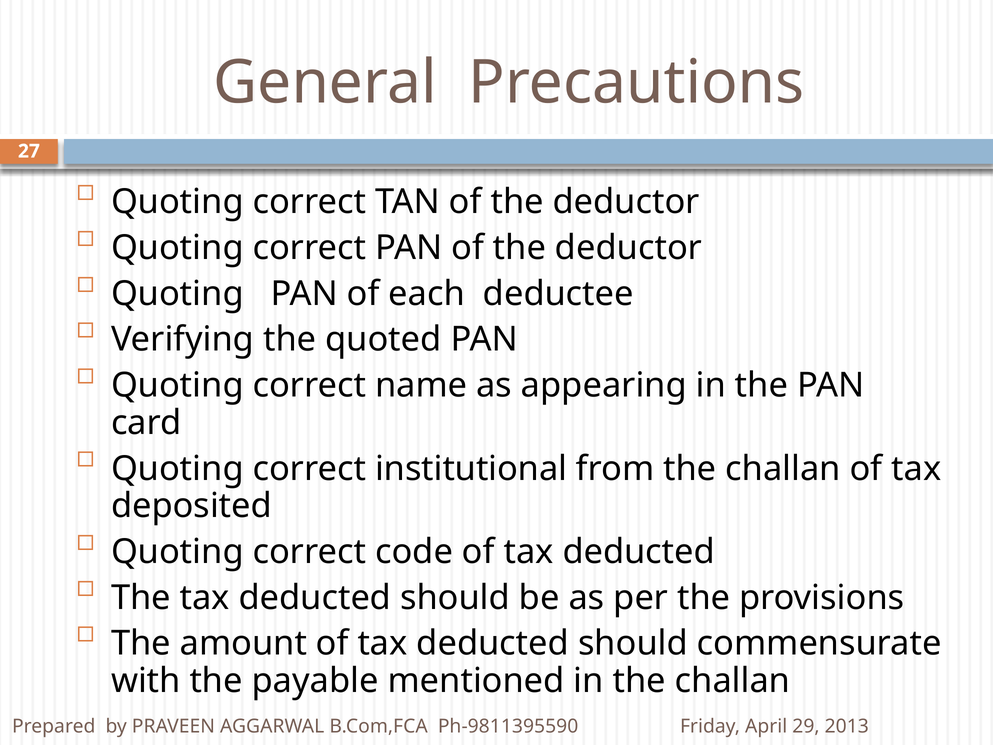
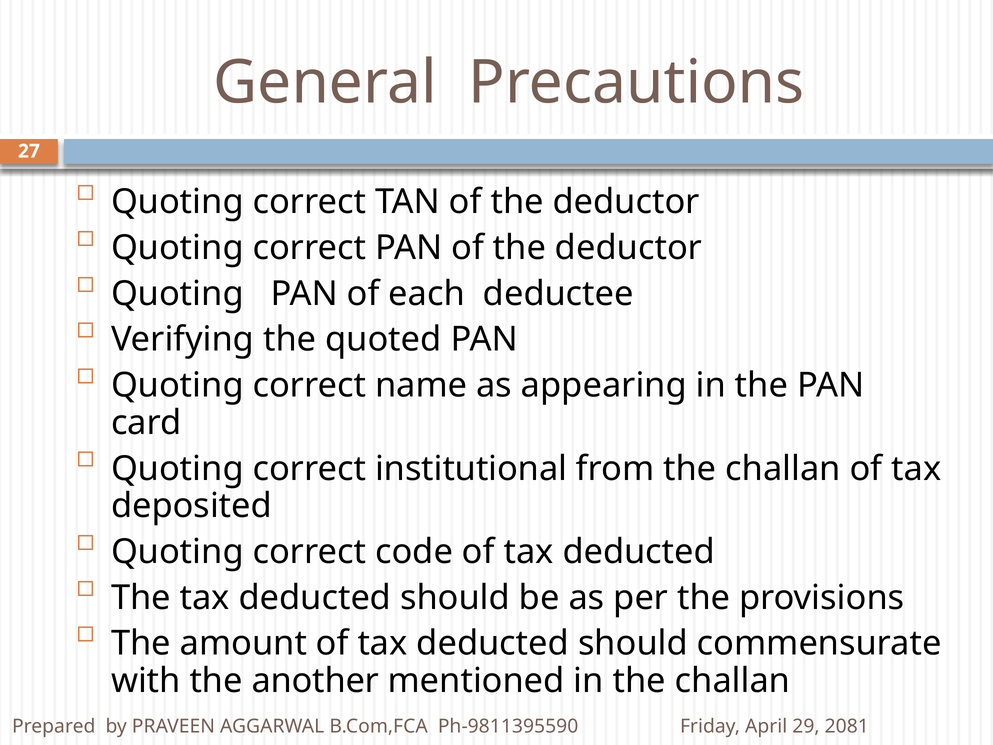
payable: payable -> another
2013: 2013 -> 2081
